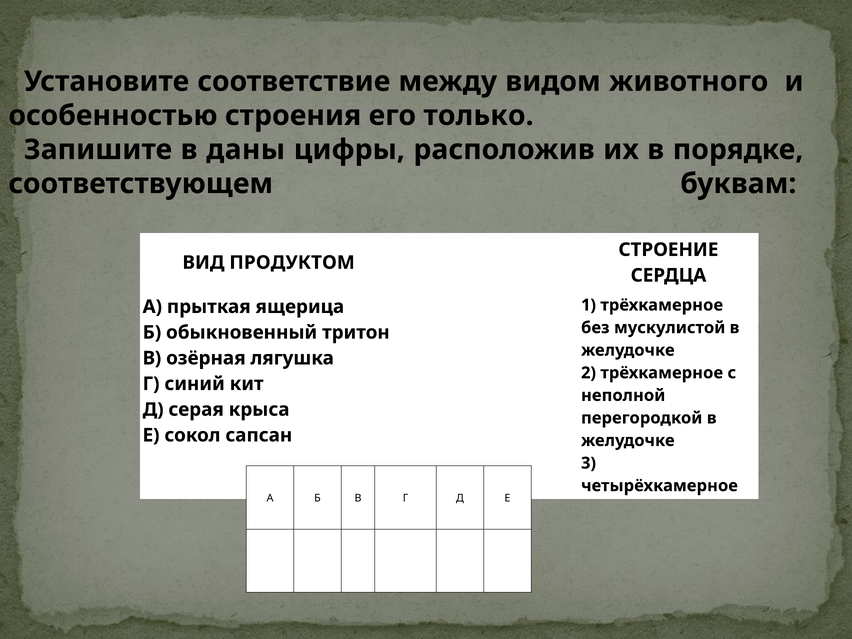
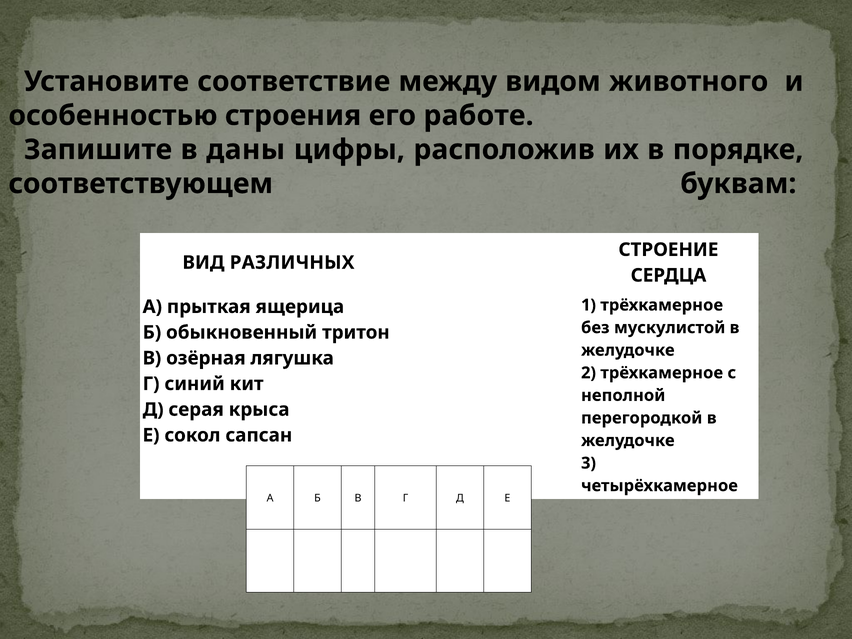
только: только -> работе
ПРОДУКТОМ: ПРОДУКТОМ -> РАЗЛИЧНЫХ
